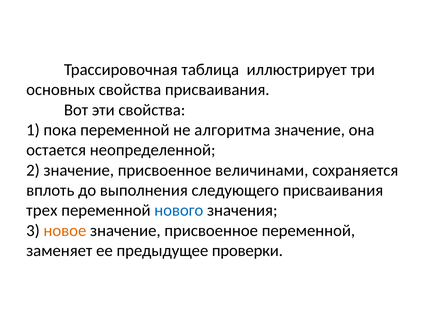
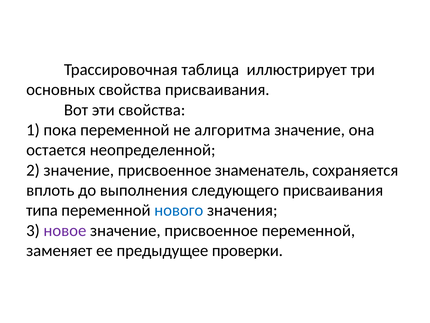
величинами: величинами -> знаменатель
трех: трех -> типа
новое colour: orange -> purple
